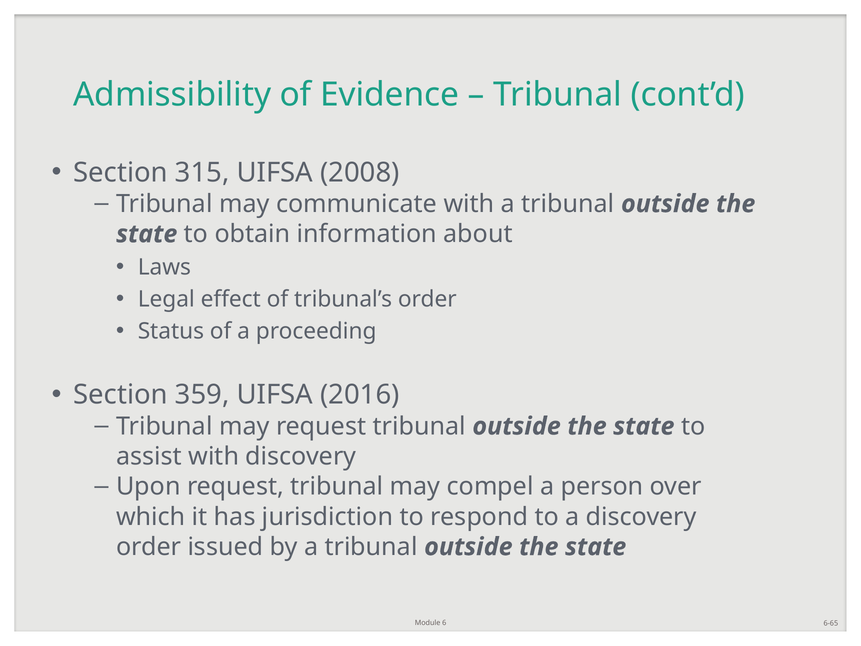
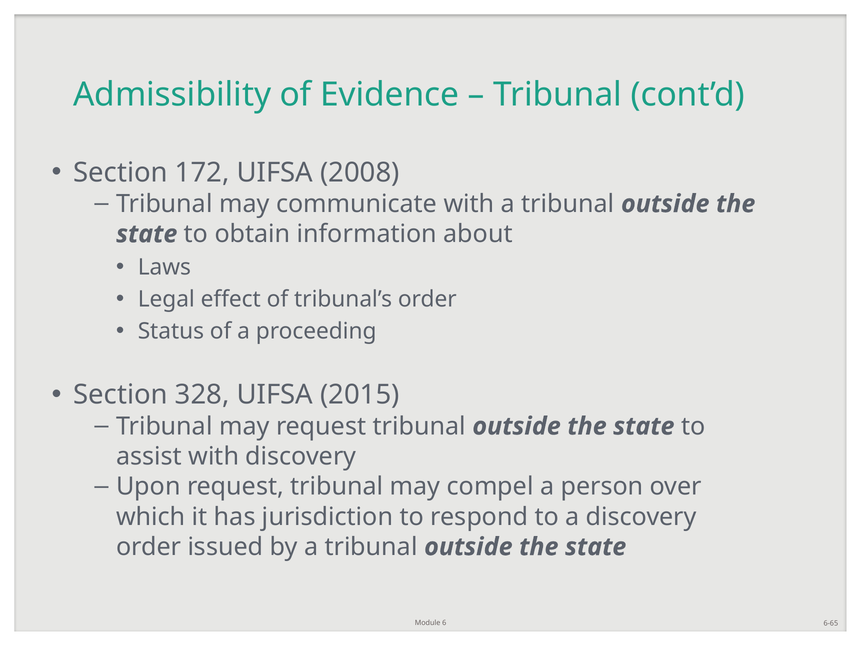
315: 315 -> 172
359: 359 -> 328
2016: 2016 -> 2015
